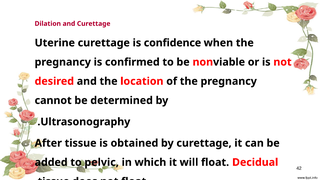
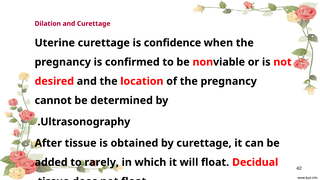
pelvic: pelvic -> rarely
